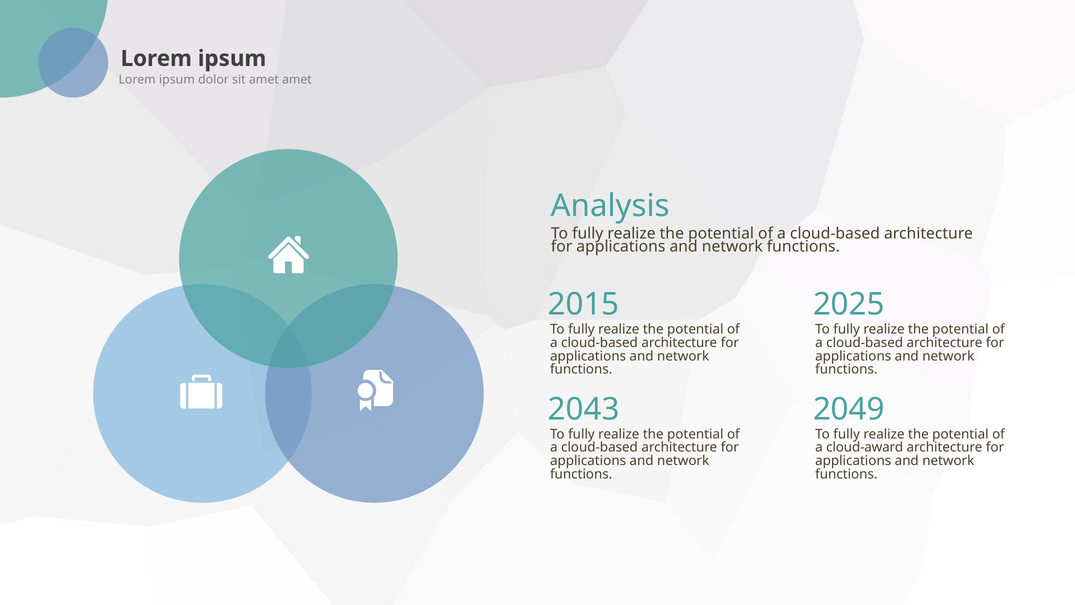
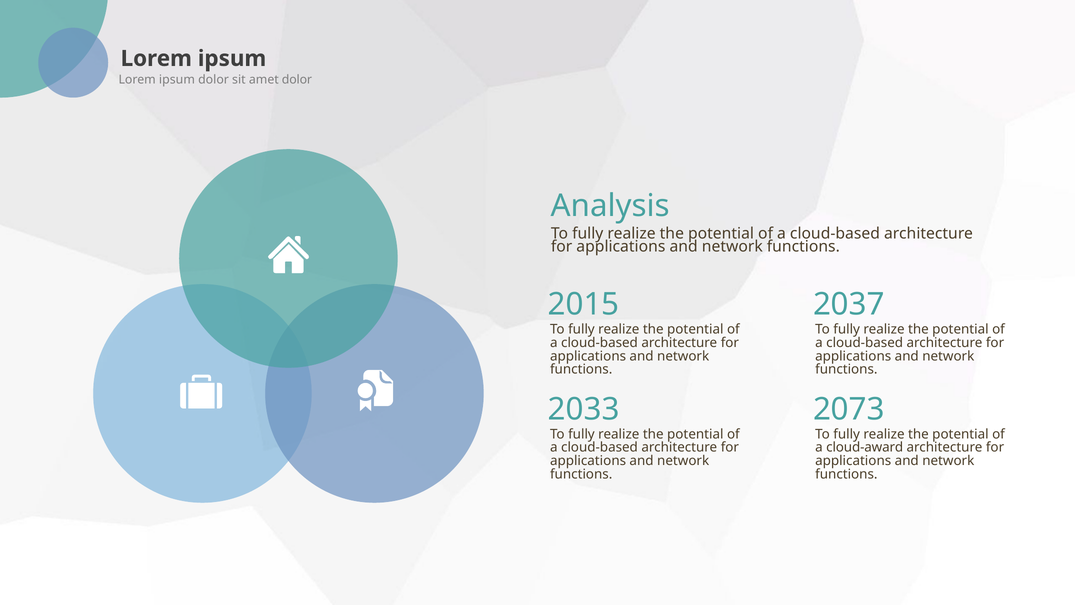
amet amet: amet -> dolor
2025: 2025 -> 2037
2043: 2043 -> 2033
2049: 2049 -> 2073
